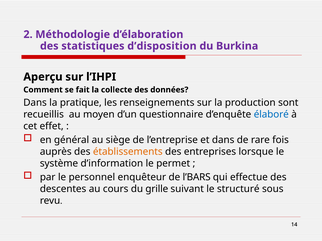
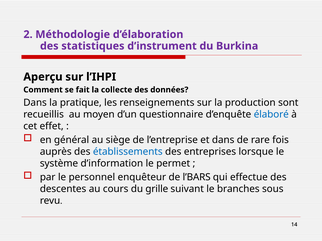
d’disposition: d’disposition -> d’instrument
établissements colour: orange -> blue
structuré: structuré -> branches
